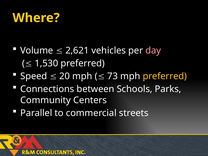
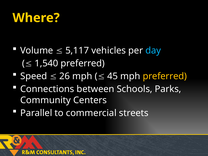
2,621: 2,621 -> 5,117
day colour: pink -> light blue
1,530: 1,530 -> 1,540
20: 20 -> 26
73: 73 -> 45
